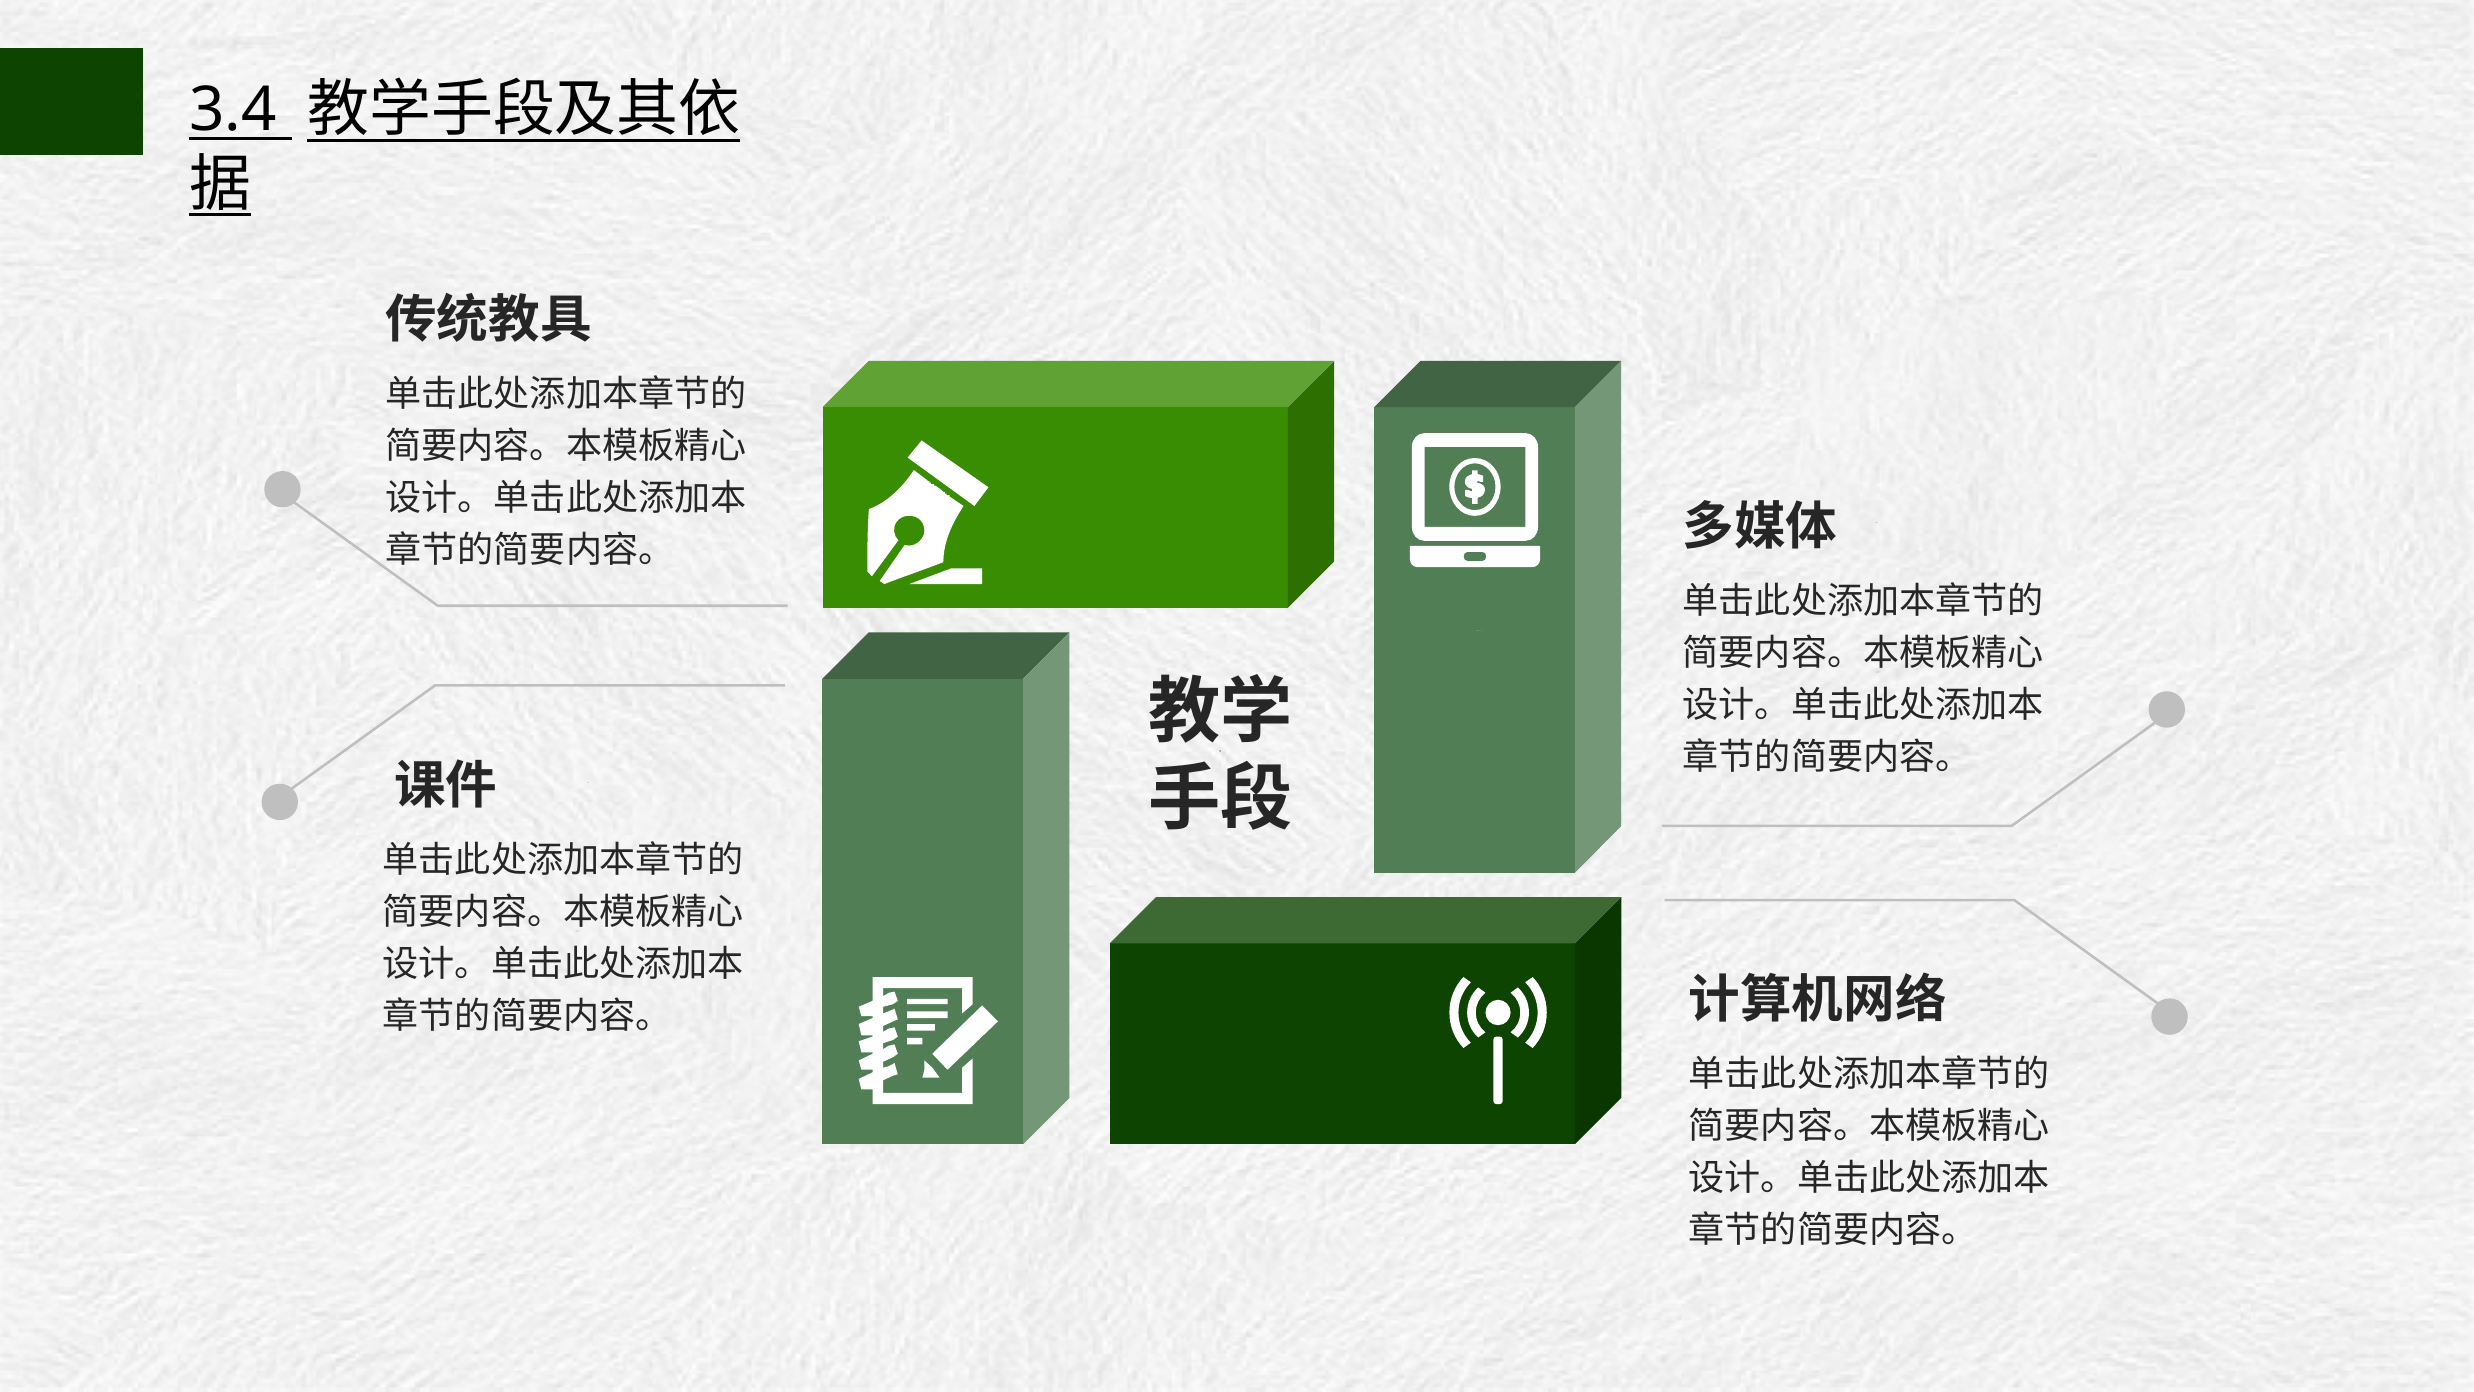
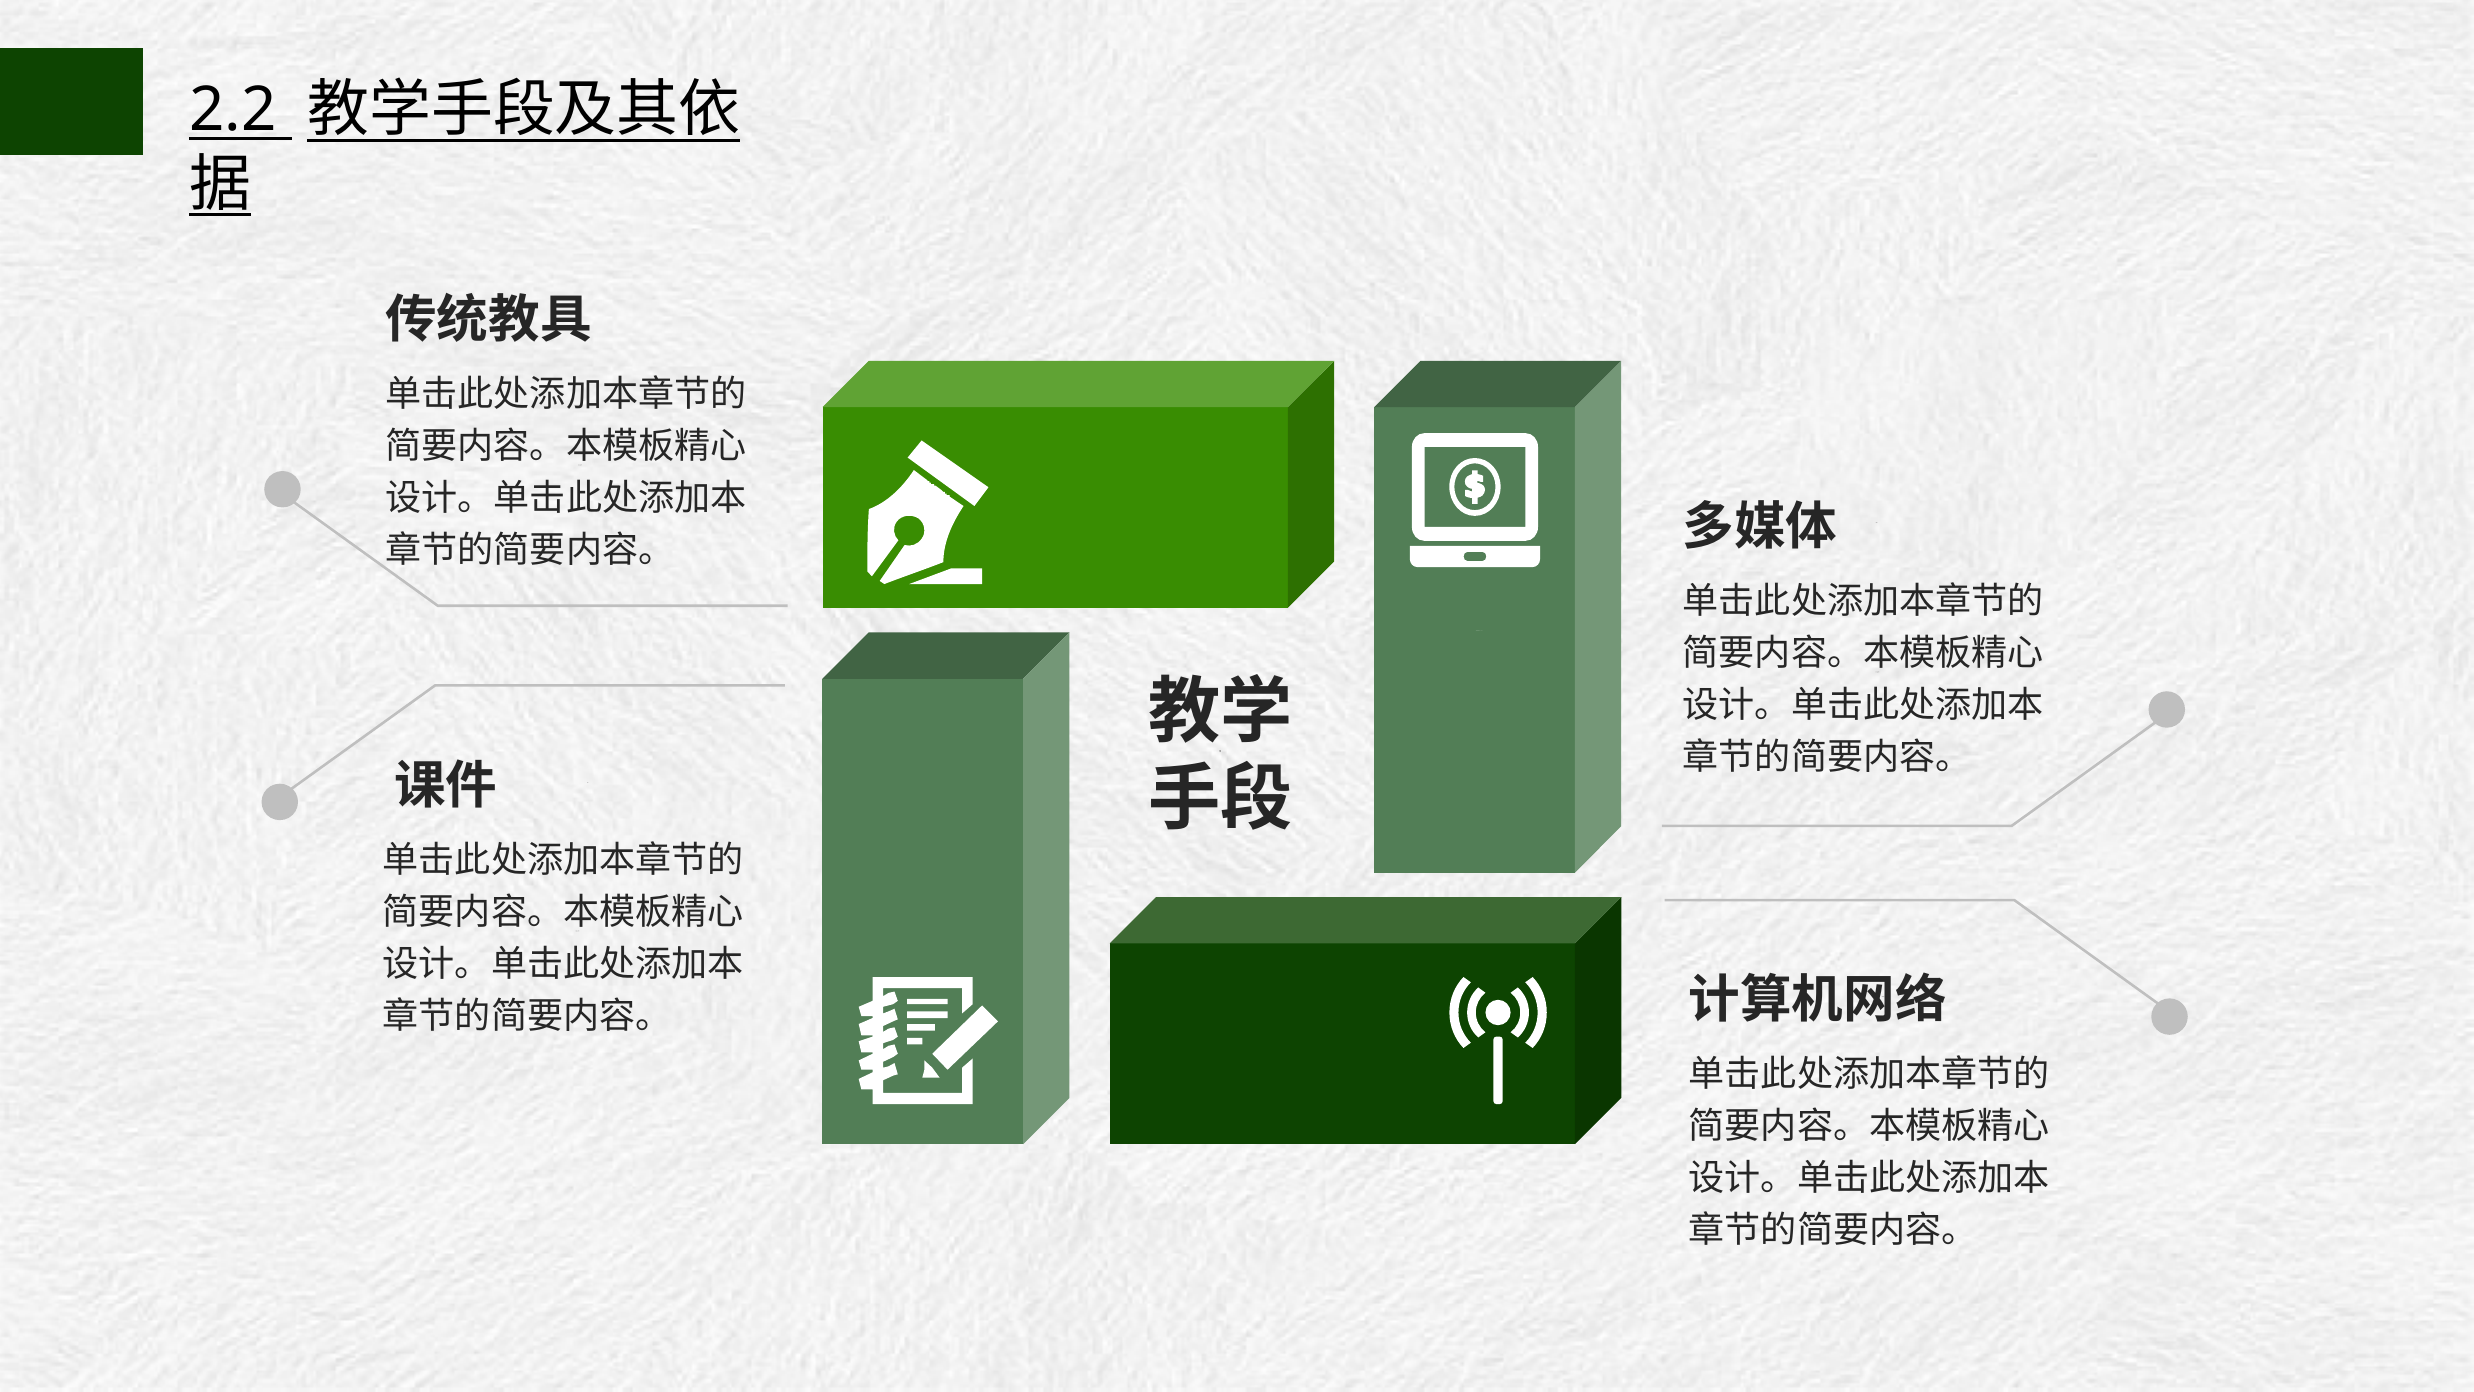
3.4: 3.4 -> 2.2
